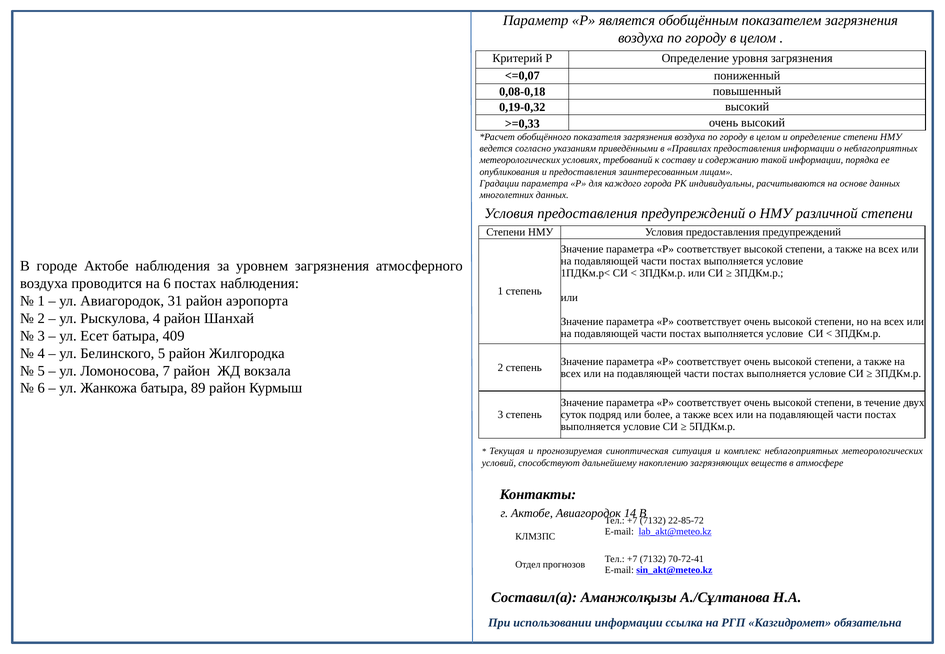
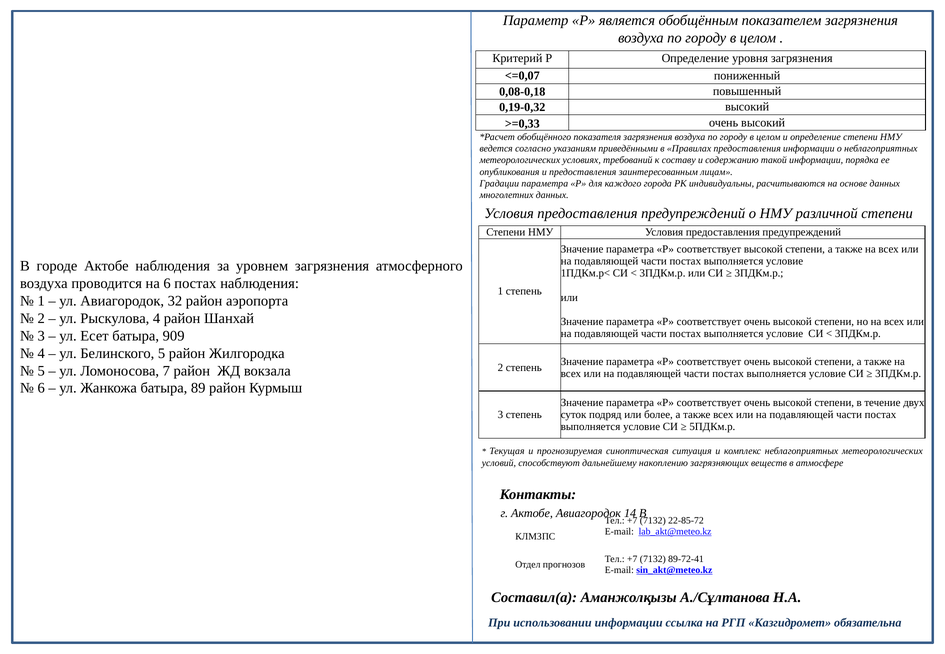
31: 31 -> 32
409: 409 -> 909
70-72-41: 70-72-41 -> 89-72-41
